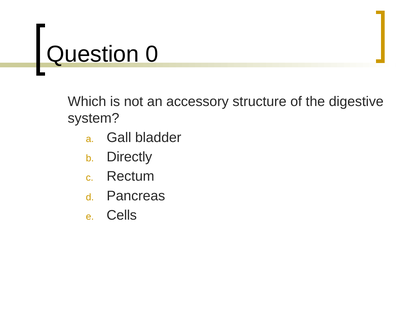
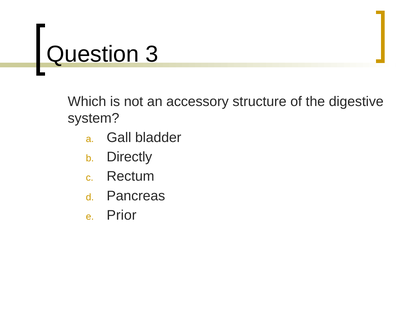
0: 0 -> 3
Cells: Cells -> Prior
